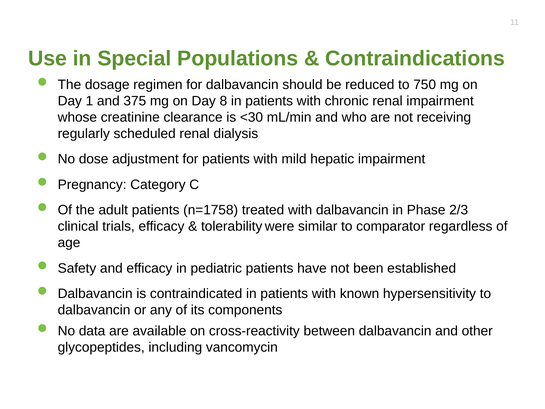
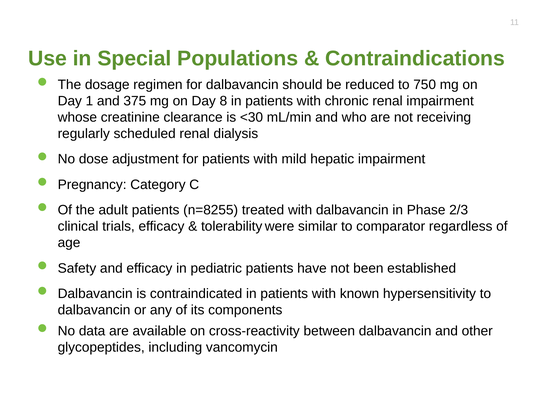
n=1758: n=1758 -> n=8255
